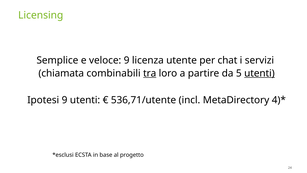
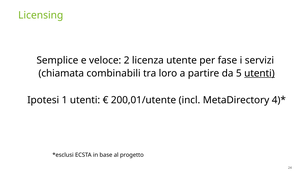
veloce 9: 9 -> 2
chat: chat -> fase
tra underline: present -> none
Ipotesi 9: 9 -> 1
536,71/utente: 536,71/utente -> 200,01/utente
